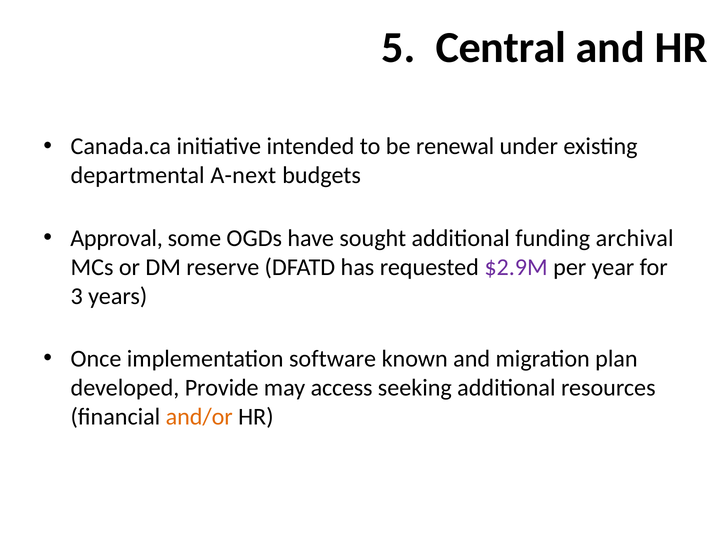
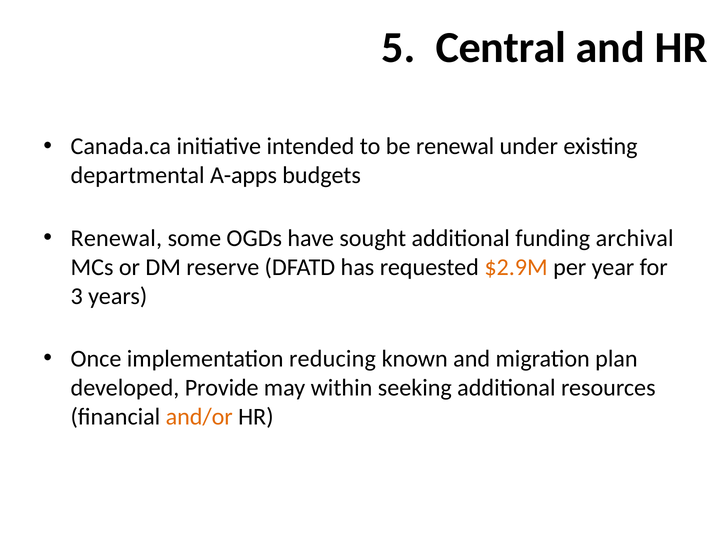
A-next: A-next -> A-apps
Approval at (117, 238): Approval -> Renewal
$2.9M colour: purple -> orange
software: software -> reducing
access: access -> within
